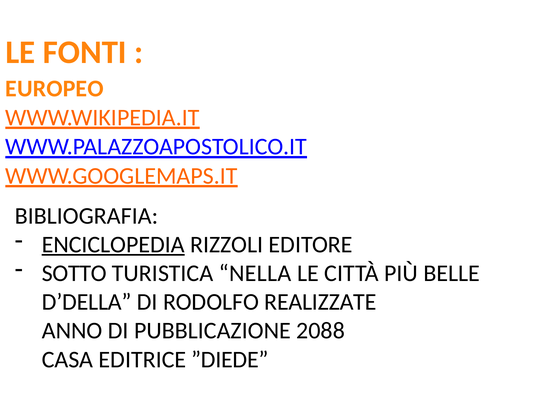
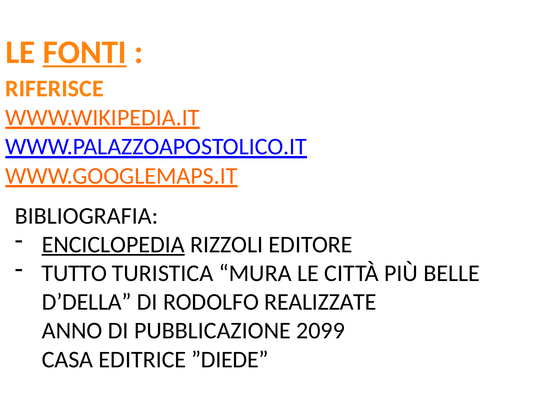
FONTI underline: none -> present
EUROPEO: EUROPEO -> RIFERISCE
SOTTO: SOTTO -> TUTTO
NELLA: NELLA -> MURA
2088: 2088 -> 2099
